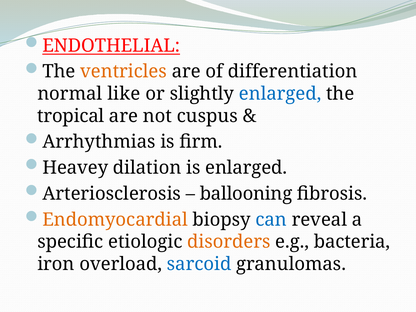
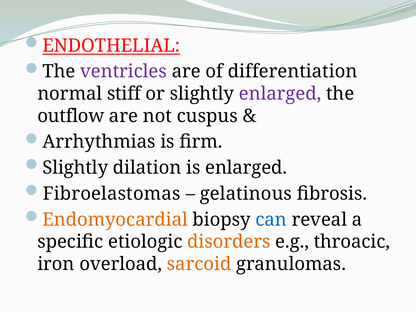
ventricles colour: orange -> purple
like: like -> stiff
enlarged at (280, 94) colour: blue -> purple
tropical: tropical -> outflow
Heavey at (75, 168): Heavey -> Slightly
Arteriosclerosis: Arteriosclerosis -> Fibroelastomas
ballooning: ballooning -> gelatinous
bacteria: bacteria -> throacic
sarcoid colour: blue -> orange
